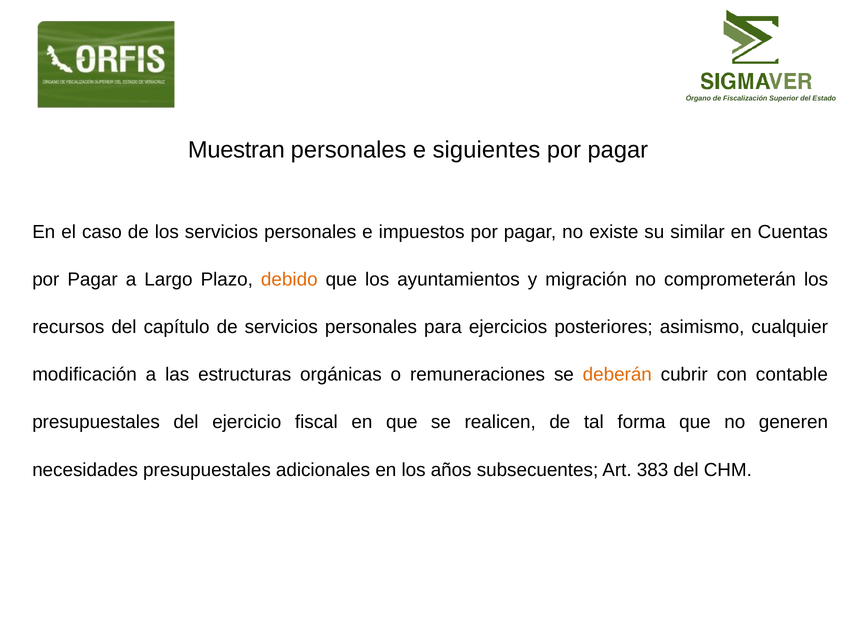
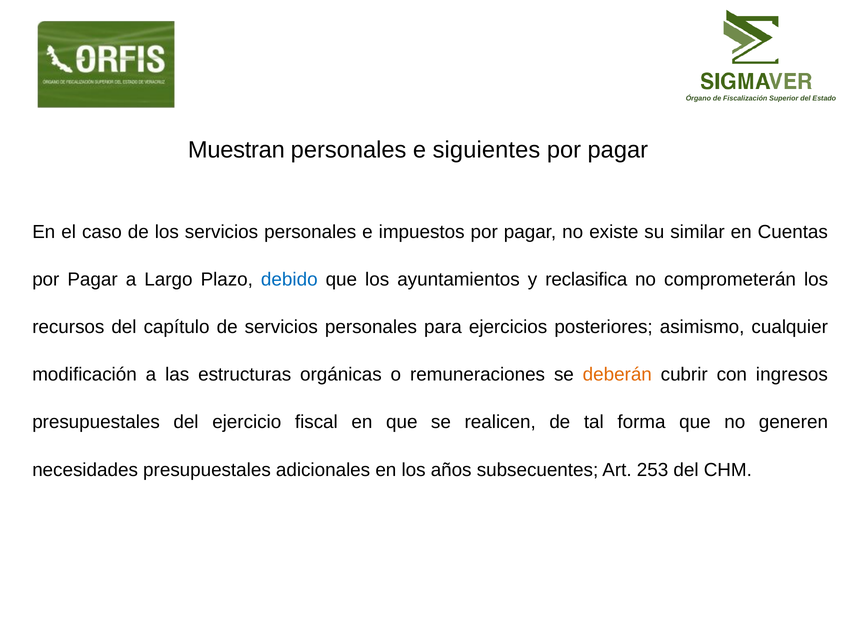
debido colour: orange -> blue
migración: migración -> reclasifica
contable: contable -> ingresos
383: 383 -> 253
